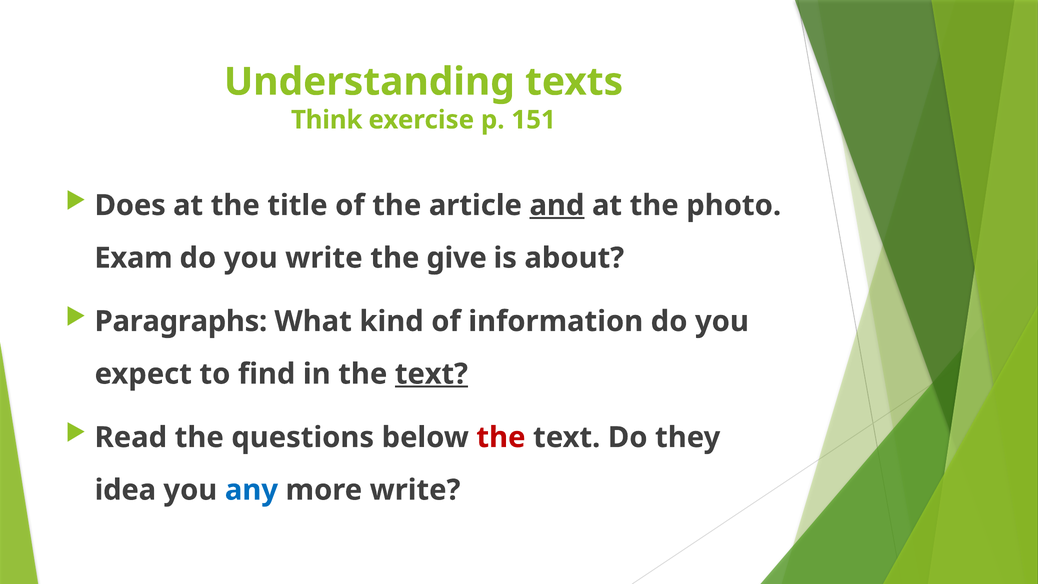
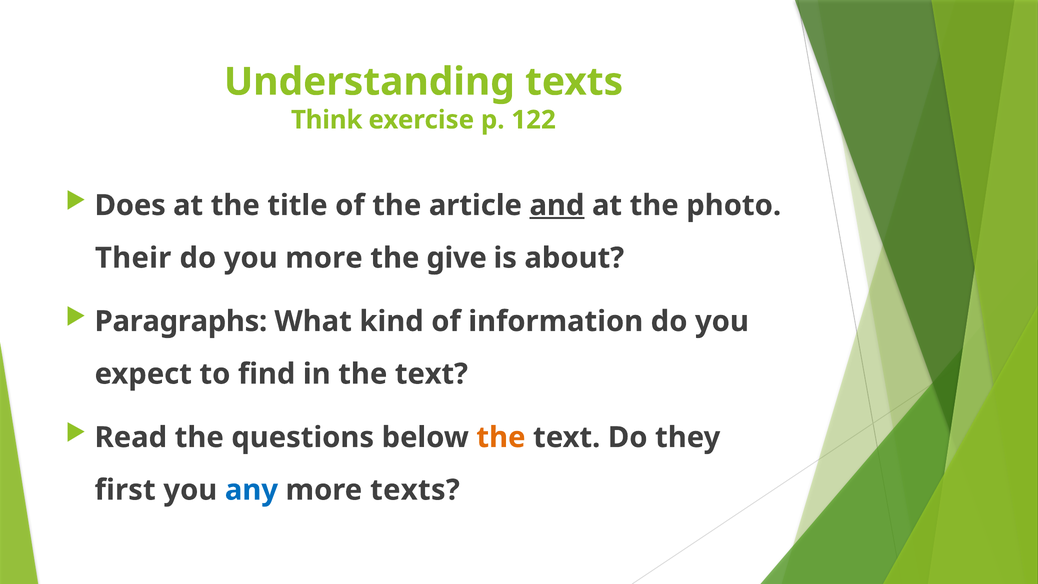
151: 151 -> 122
Exam: Exam -> Their
you write: write -> more
text at (431, 374) underline: present -> none
the at (501, 437) colour: red -> orange
idea: idea -> first
more write: write -> texts
